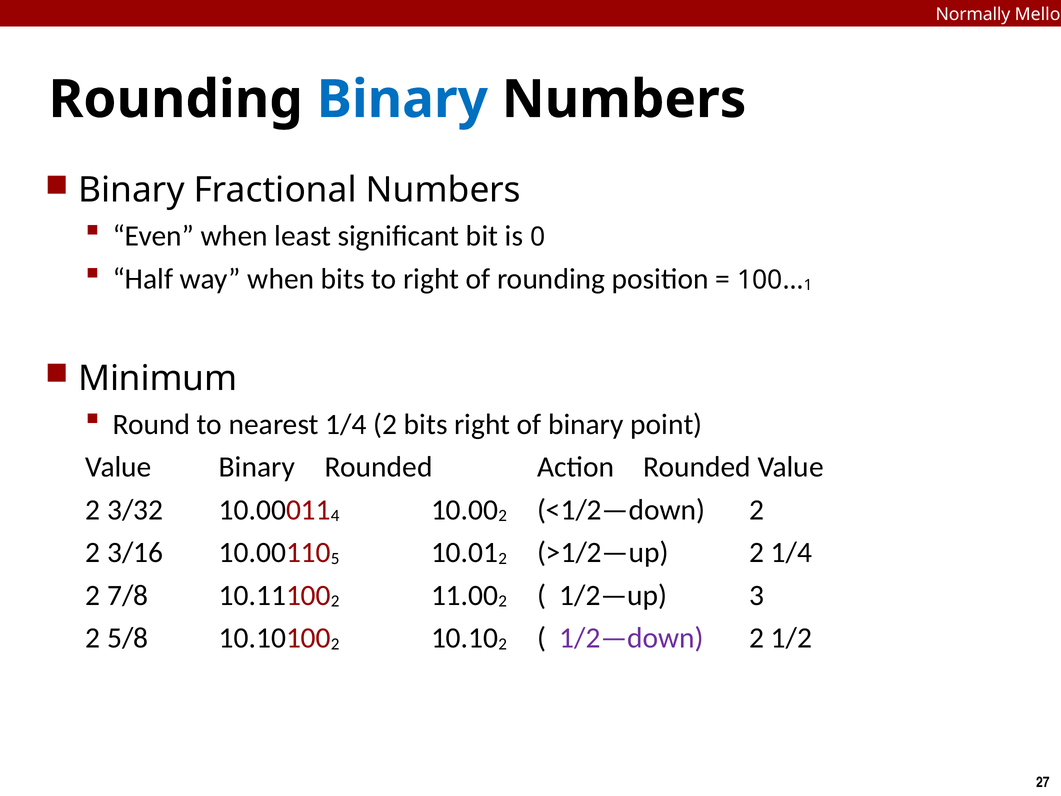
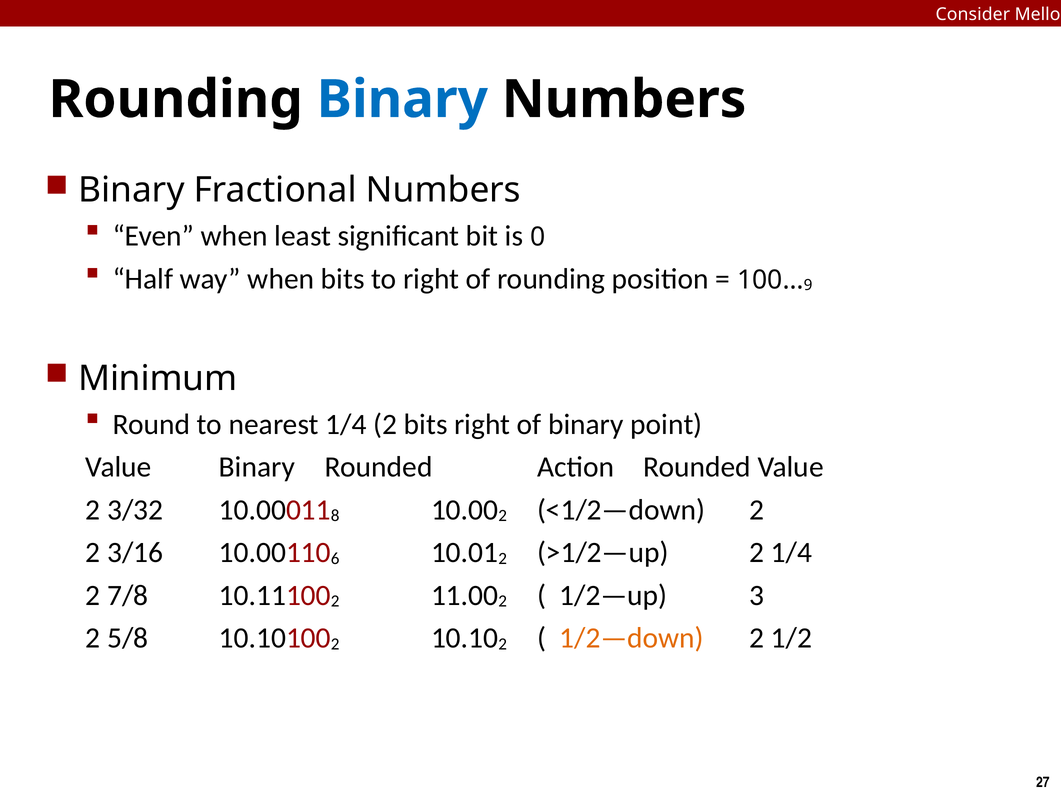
Normally: Normally -> Consider
1: 1 -> 9
4: 4 -> 8
5: 5 -> 6
1/2—down colour: purple -> orange
